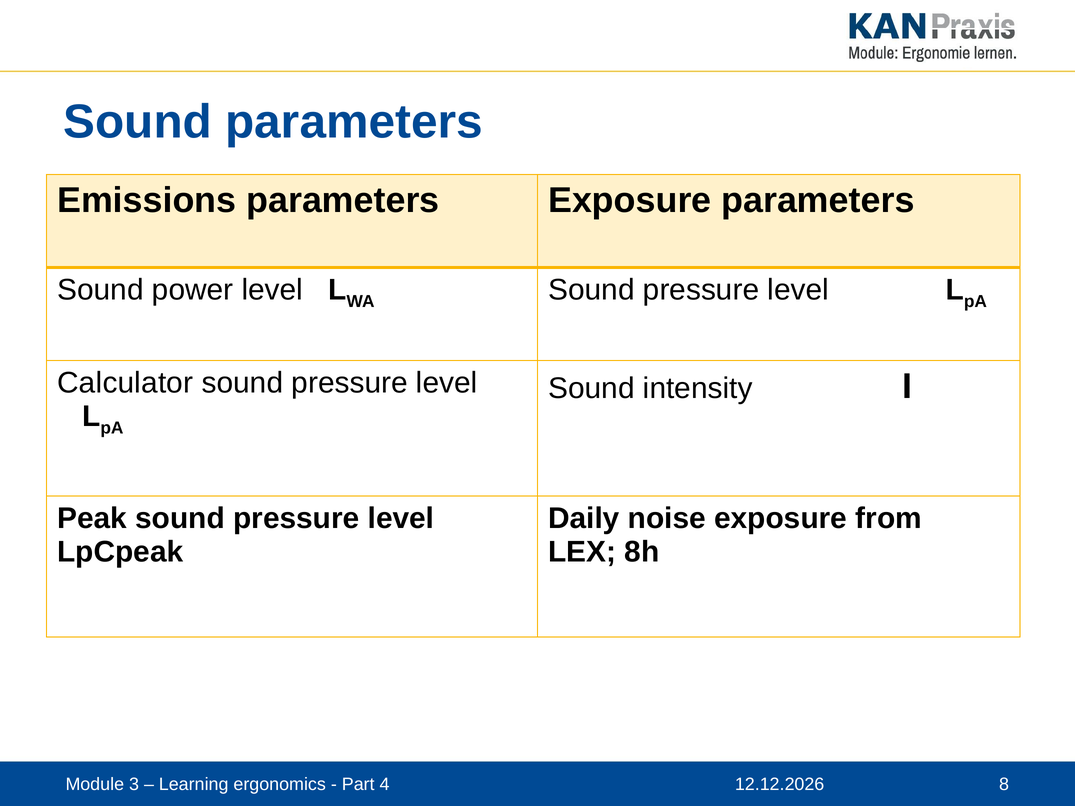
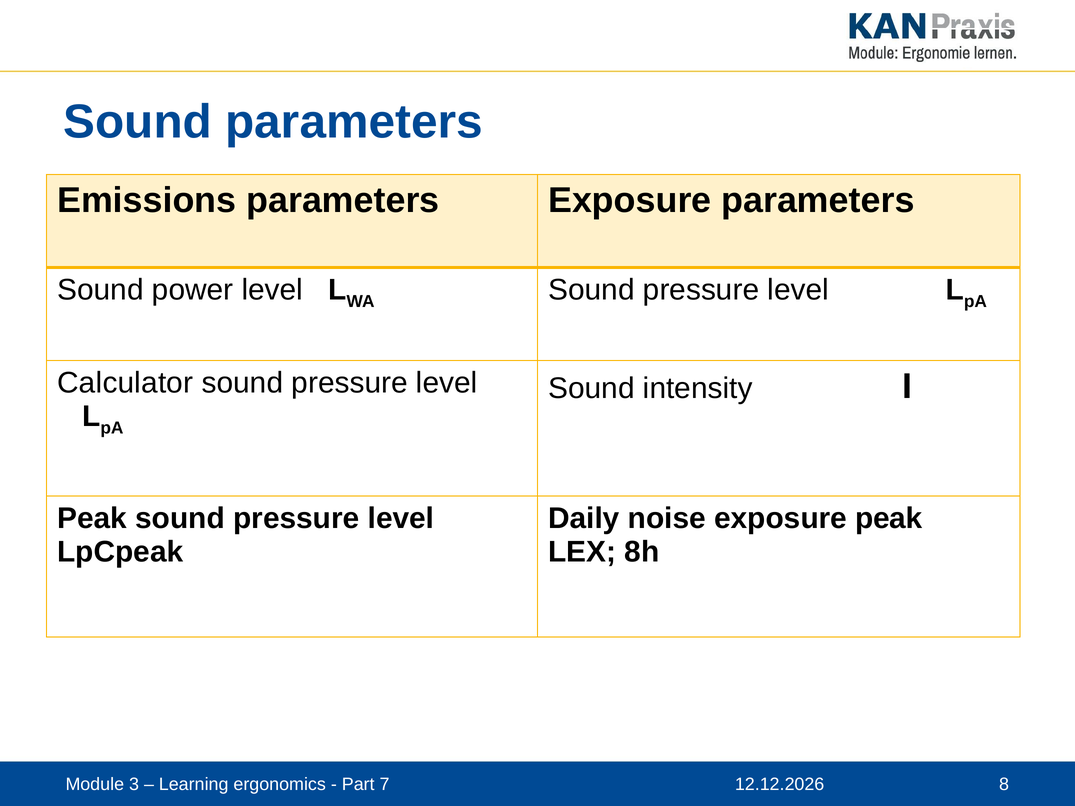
exposure from: from -> peak
4: 4 -> 7
